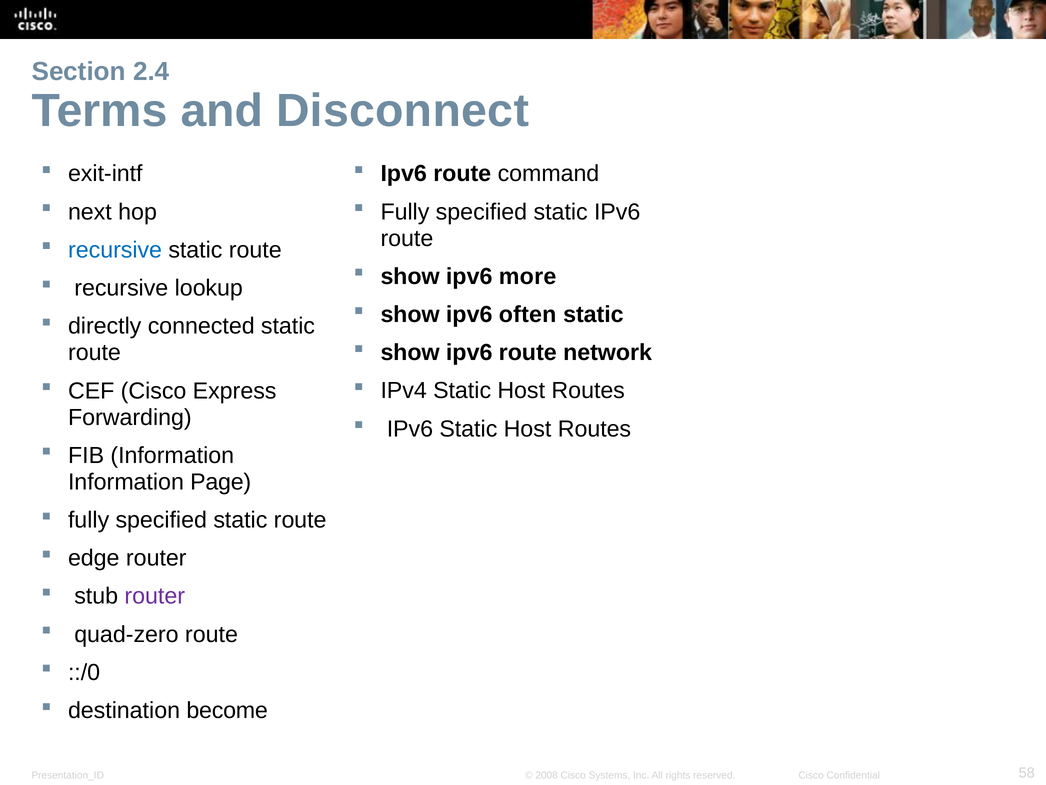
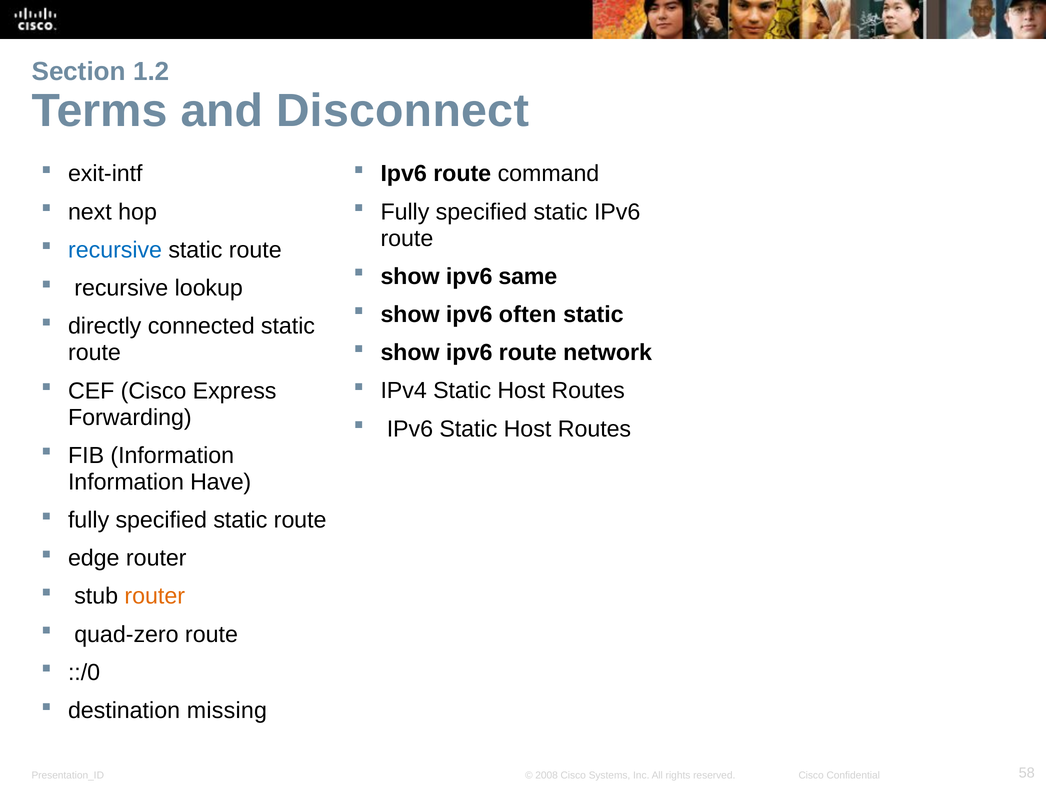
2.4: 2.4 -> 1.2
more: more -> same
Page: Page -> Have
router at (155, 596) colour: purple -> orange
become: become -> missing
